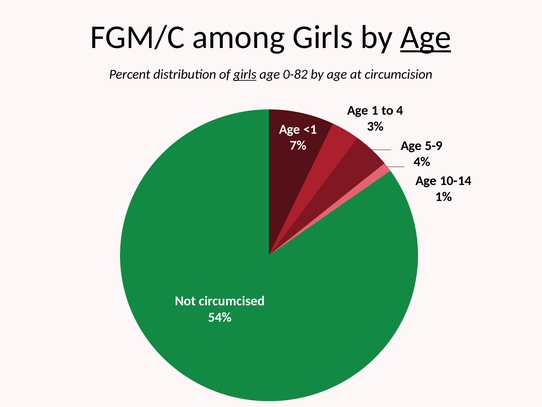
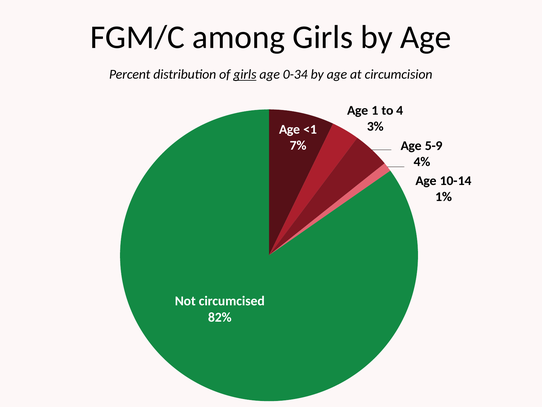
Age at (426, 37) underline: present -> none
0-82: 0-82 -> 0-34
54%: 54% -> 82%
